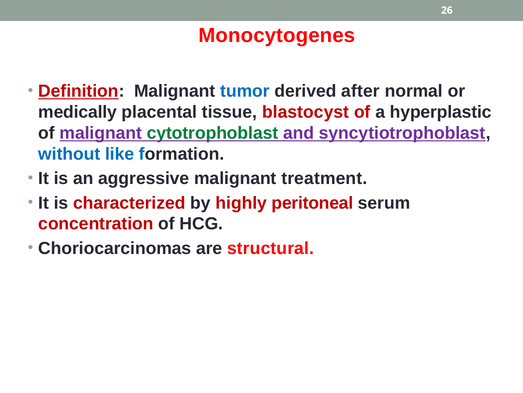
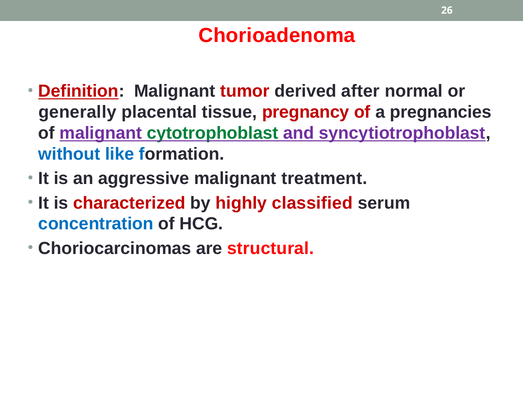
Monocytogenes: Monocytogenes -> Chorioadenoma
tumor colour: blue -> red
medically: medically -> generally
blastocyst: blastocyst -> pregnancy
hyperplastic: hyperplastic -> pregnancies
peritoneal: peritoneal -> classified
concentration colour: red -> blue
